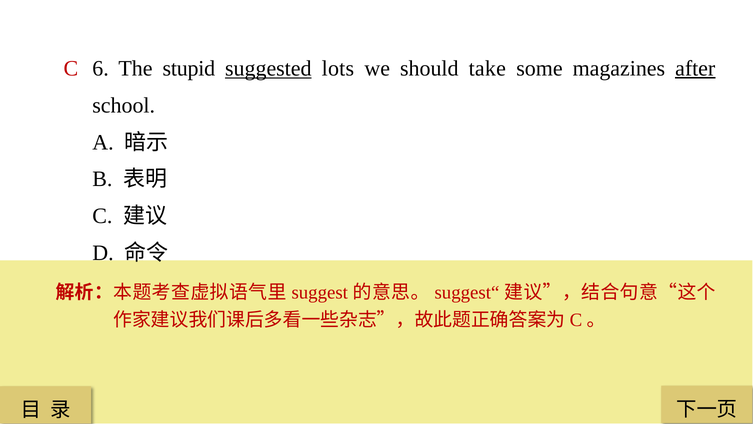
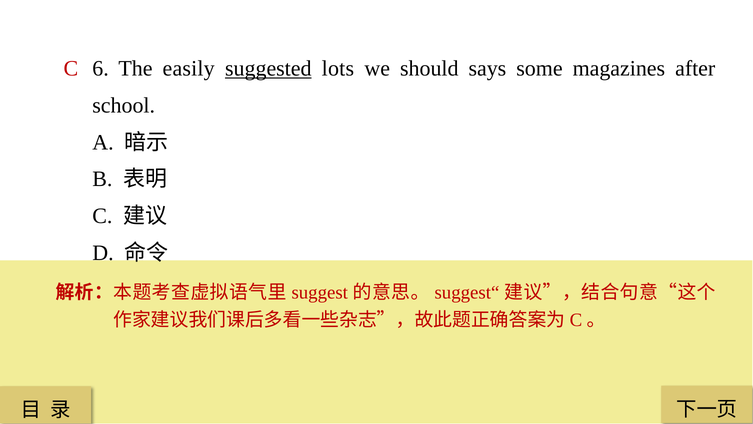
stupid: stupid -> easily
take: take -> says
after underline: present -> none
